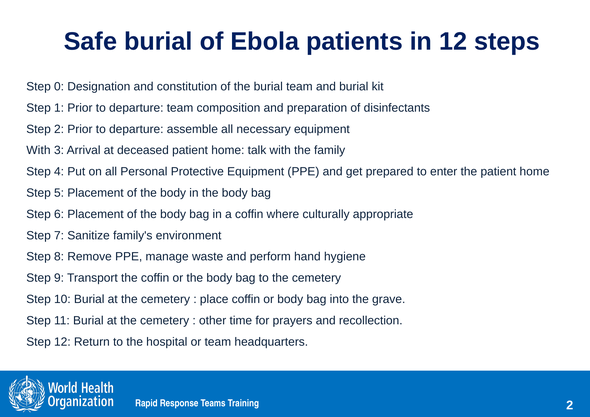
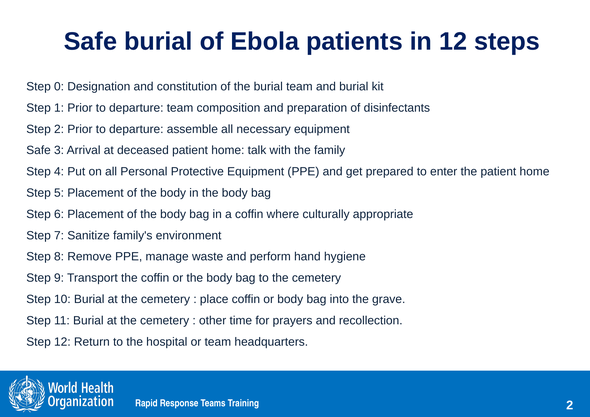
With at (38, 150): With -> Safe
